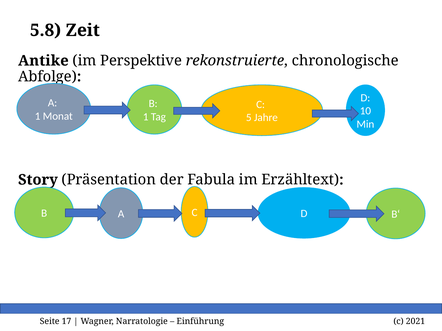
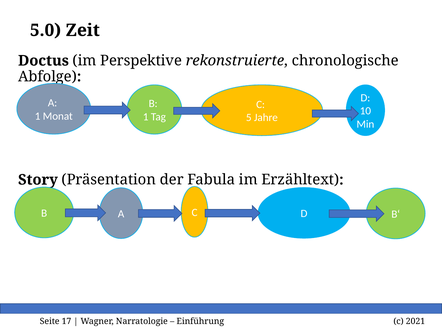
5.8: 5.8 -> 5.0
Antike: Antike -> Doctus
